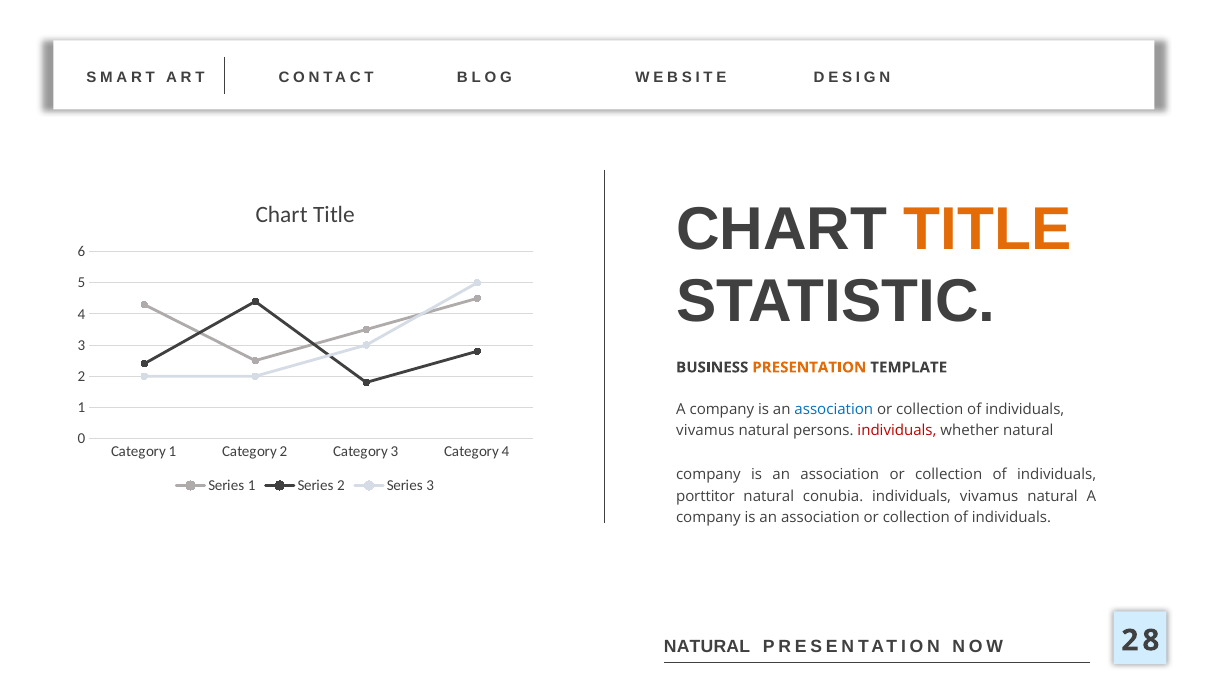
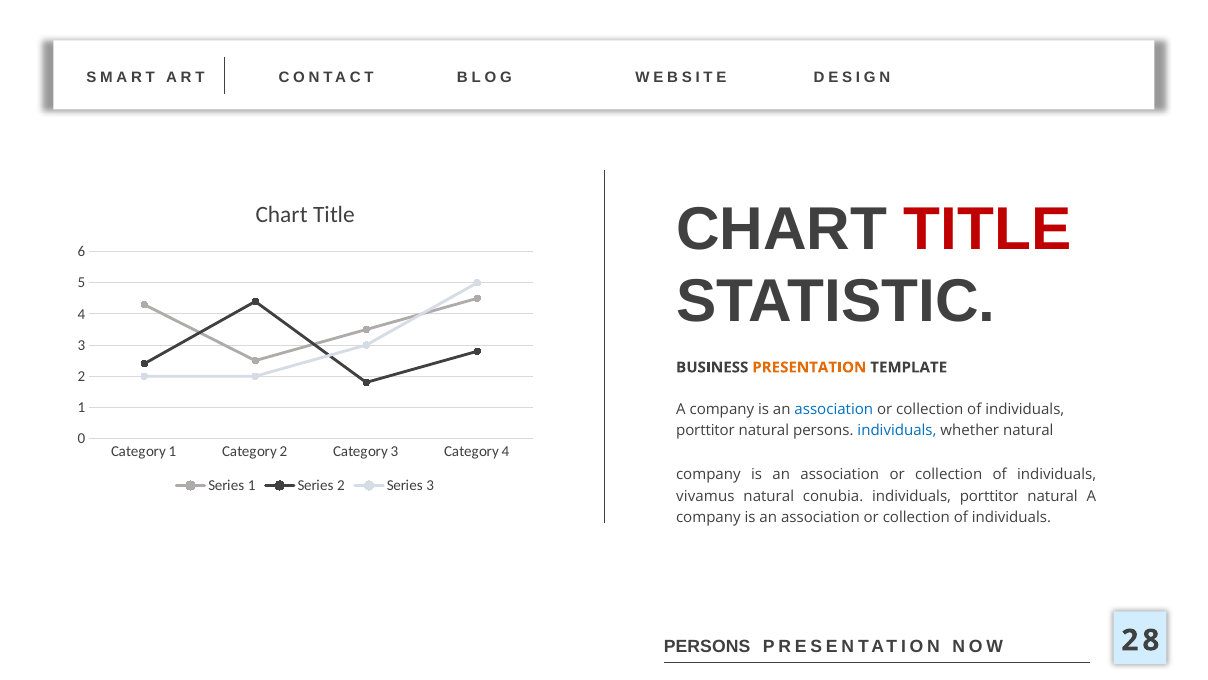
TITLE at (988, 229) colour: orange -> red
vivamus at (705, 431): vivamus -> porttitor
individuals at (897, 431) colour: red -> blue
porttitor: porttitor -> vivamus
vivamus at (989, 496): vivamus -> porttitor
NATURAL at (707, 646): NATURAL -> PERSONS
